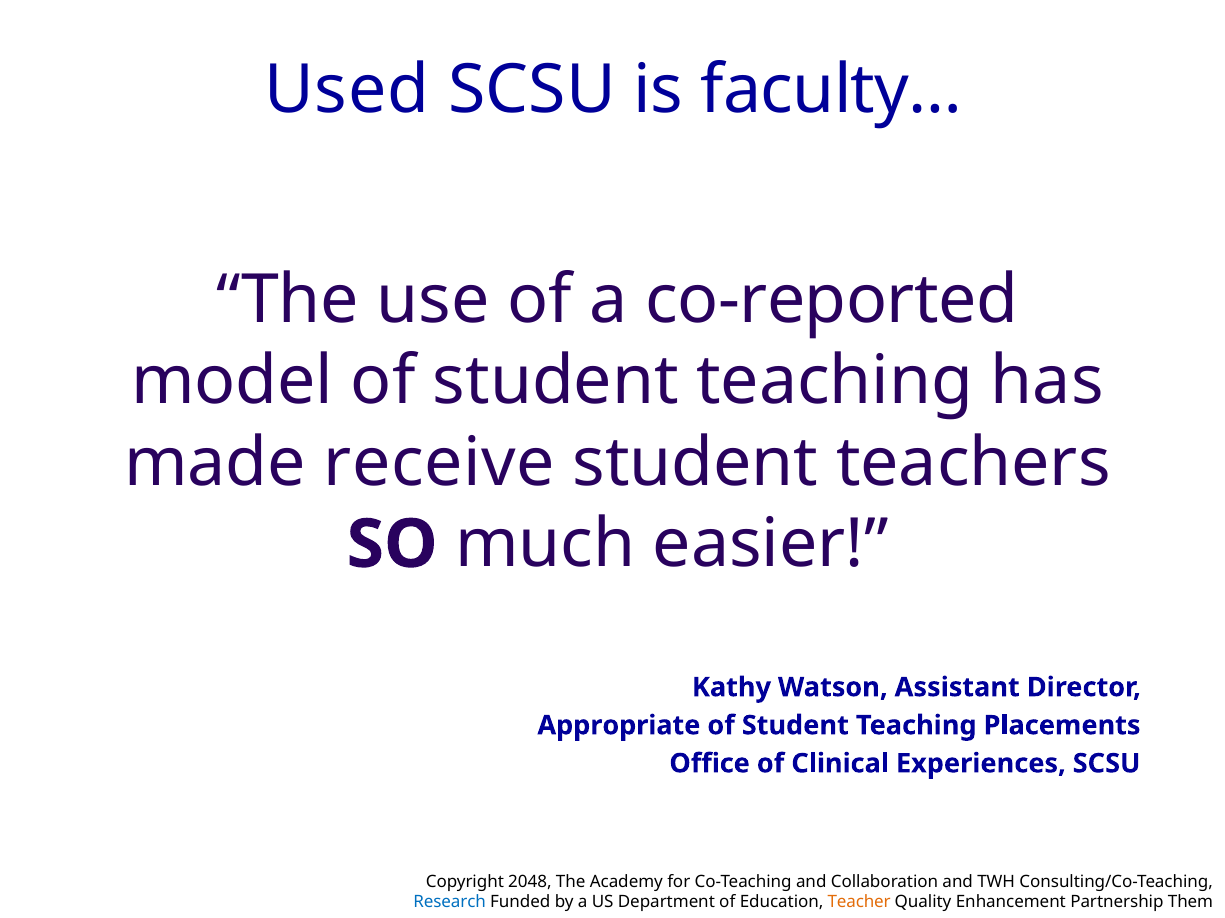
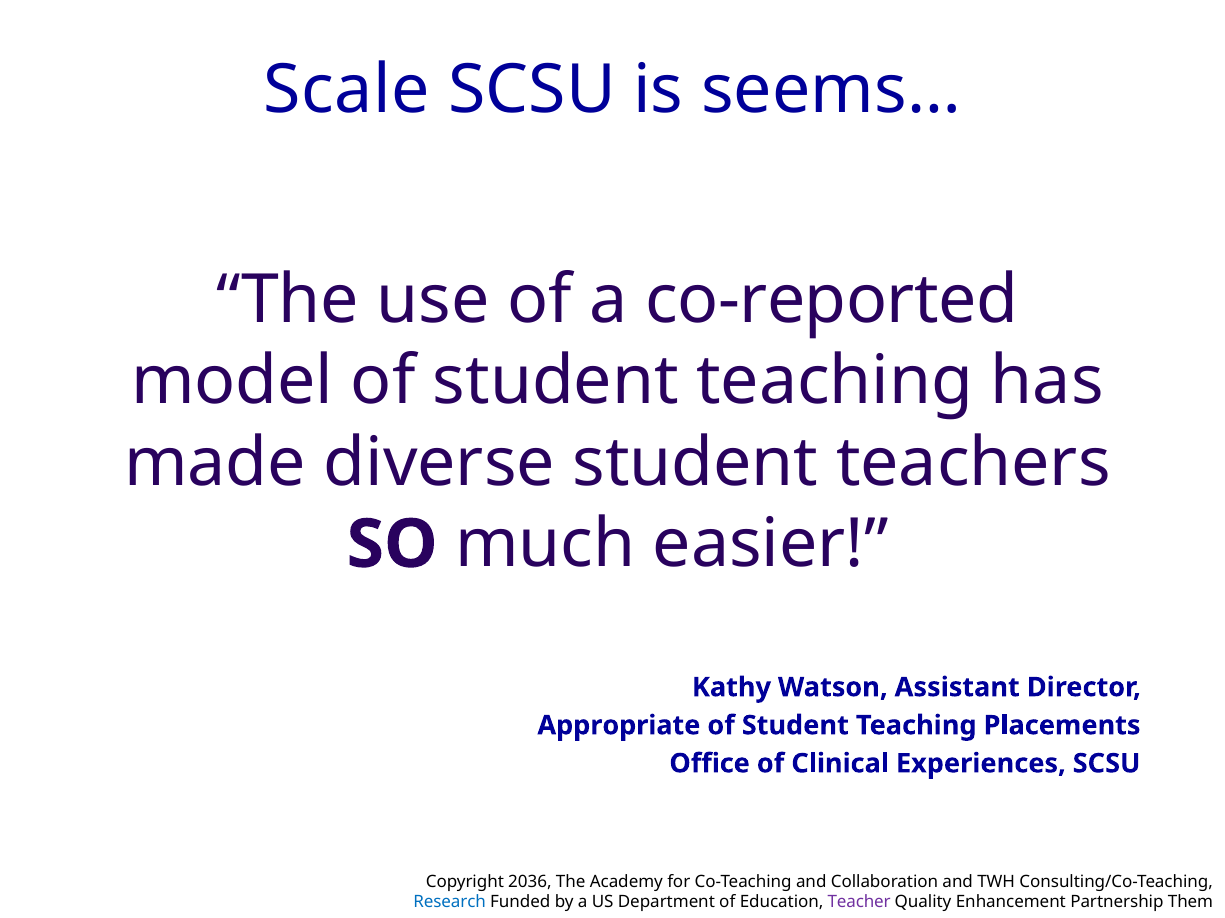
Used: Used -> Scale
faculty…: faculty… -> seems…
receive: receive -> diverse
2048: 2048 -> 2036
Teacher colour: orange -> purple
